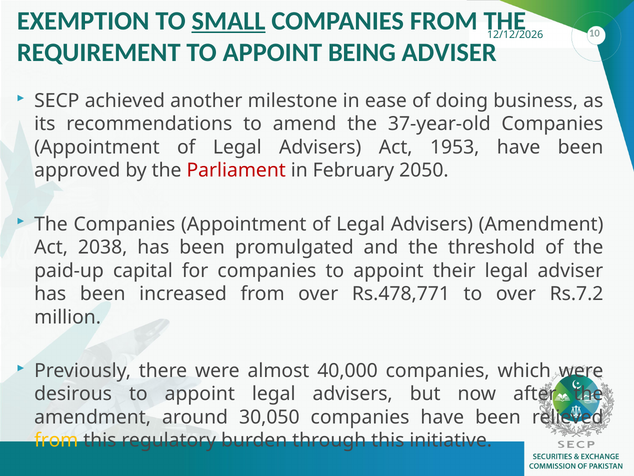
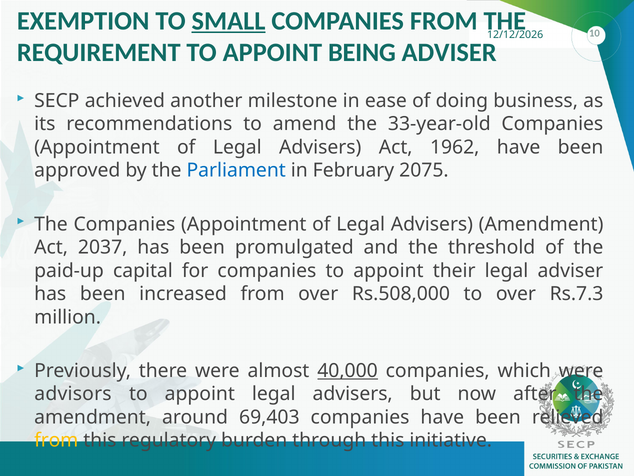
37-year-old: 37-year-old -> 33-year-old
1953: 1953 -> 1962
Parliament colour: red -> blue
2050: 2050 -> 2075
2038: 2038 -> 2037
Rs.478,771: Rs.478,771 -> Rs.508,000
Rs.7.2: Rs.7.2 -> Rs.7.3
40,000 underline: none -> present
desirous: desirous -> advisors
30,050: 30,050 -> 69,403
